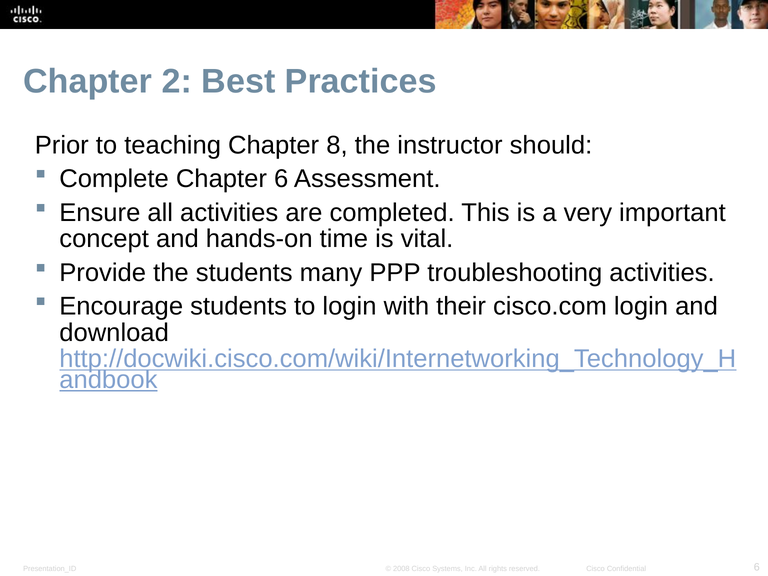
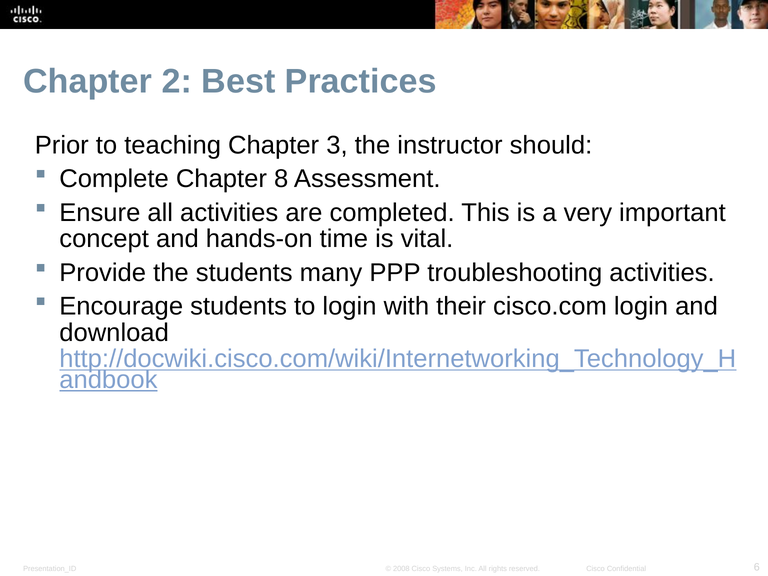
8: 8 -> 3
Chapter 6: 6 -> 8
